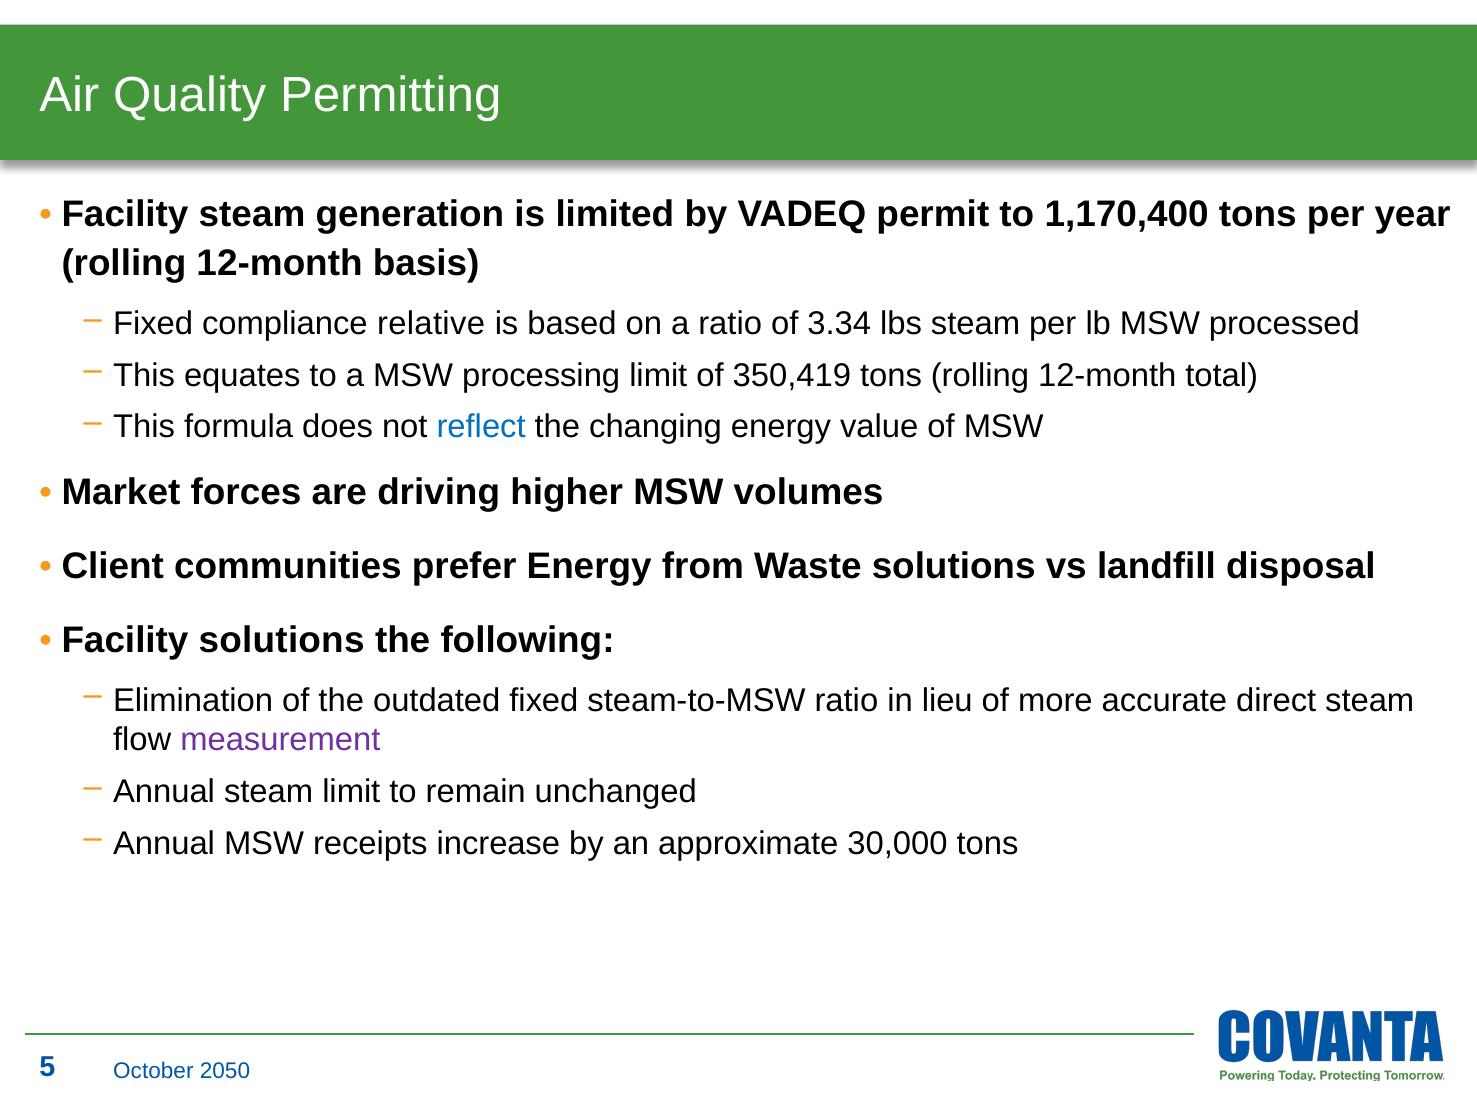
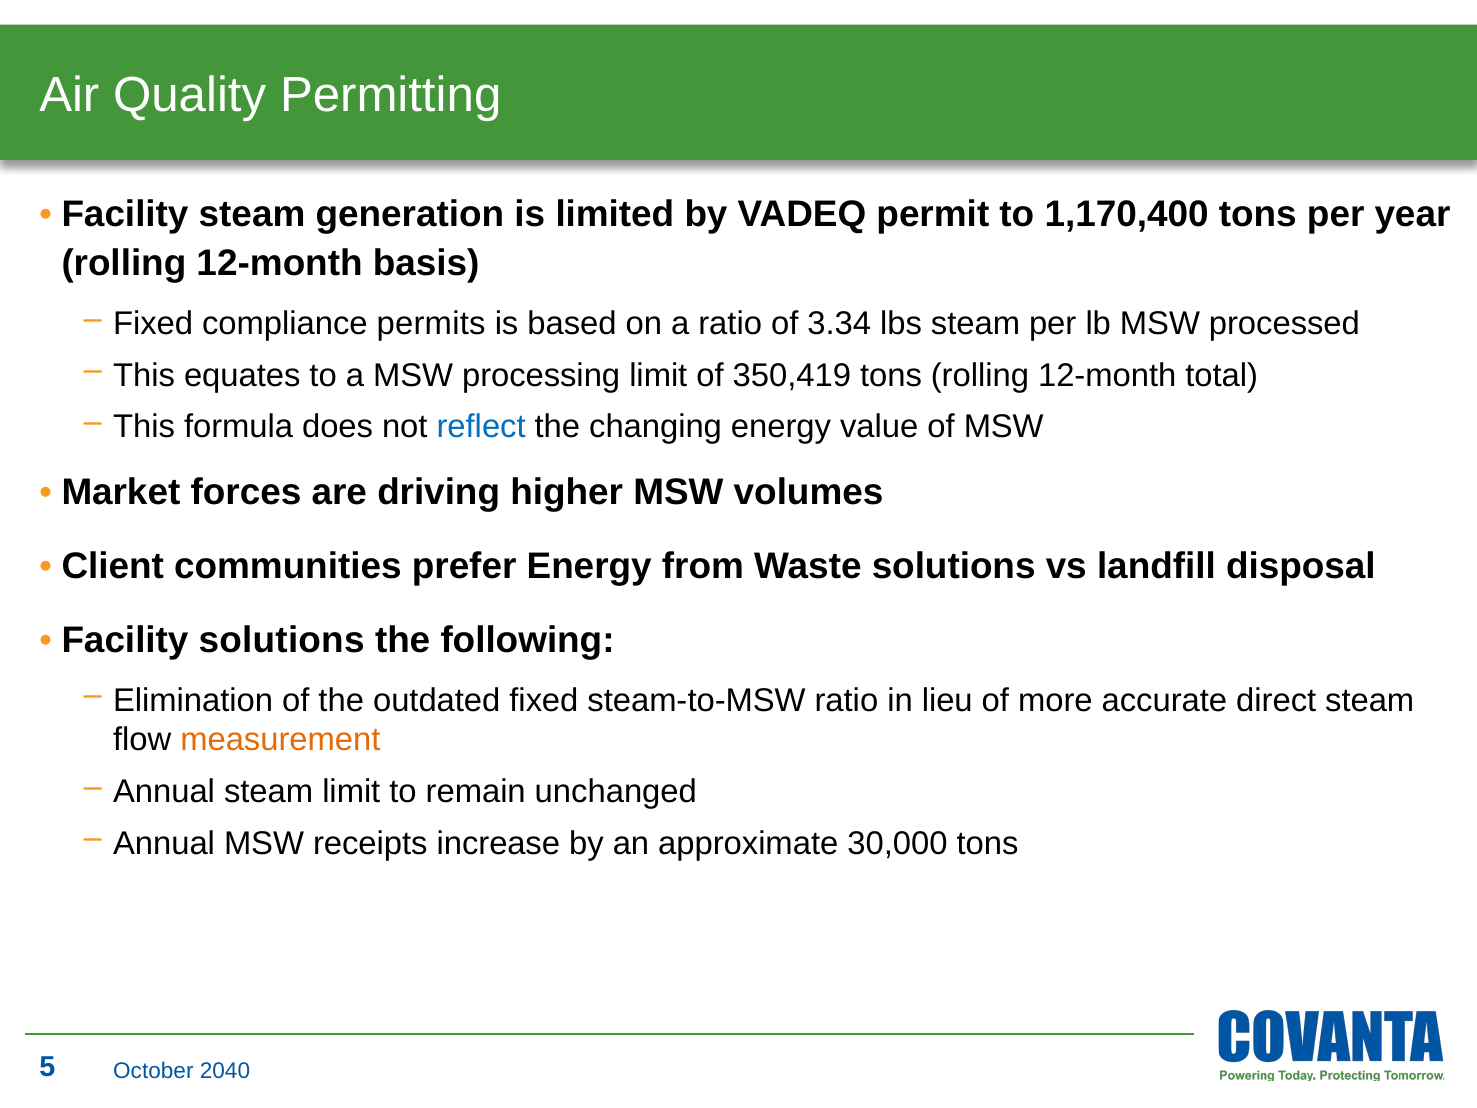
relative: relative -> permits
measurement colour: purple -> orange
2050: 2050 -> 2040
